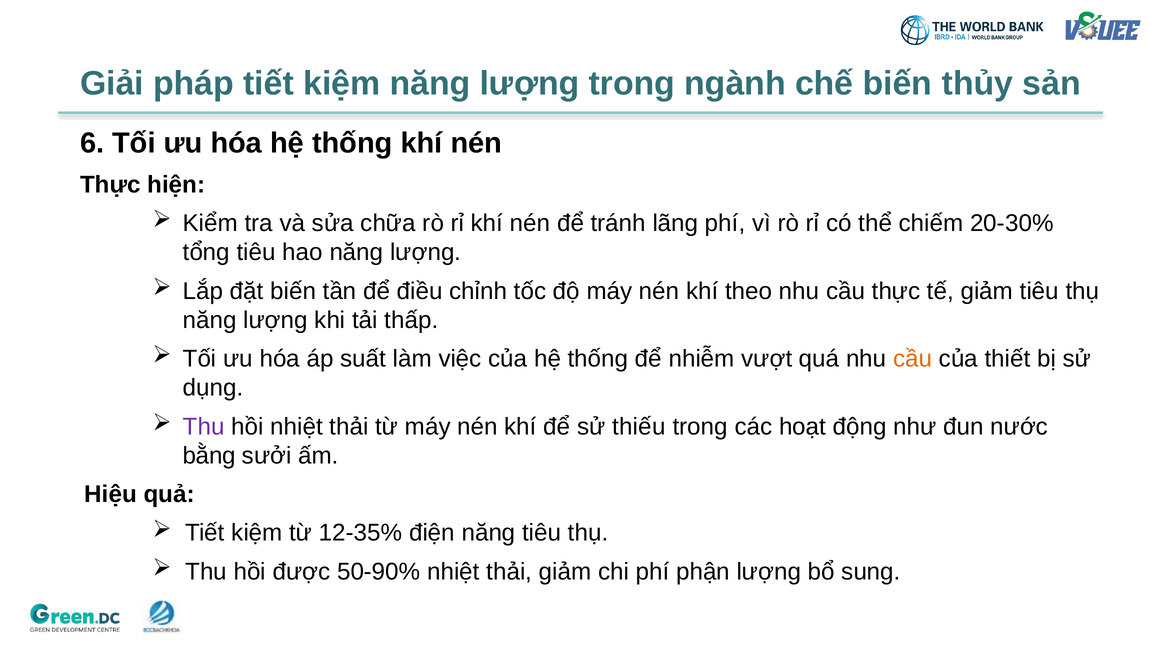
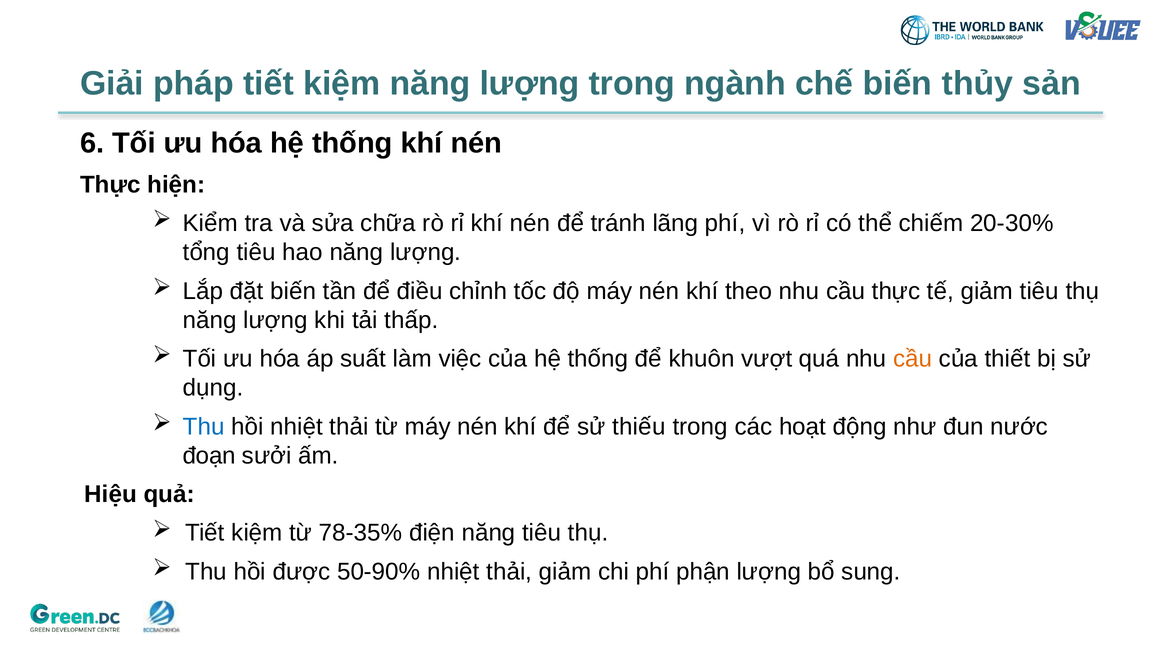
nhiễm: nhiễm -> khuôn
Thu at (204, 427) colour: purple -> blue
bằng: bằng -> đoạn
12-35%: 12-35% -> 78-35%
